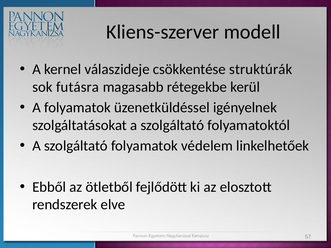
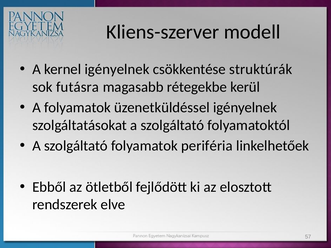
kernel válaszideje: válaszideje -> igényelnek
védelem: védelem -> periféria
